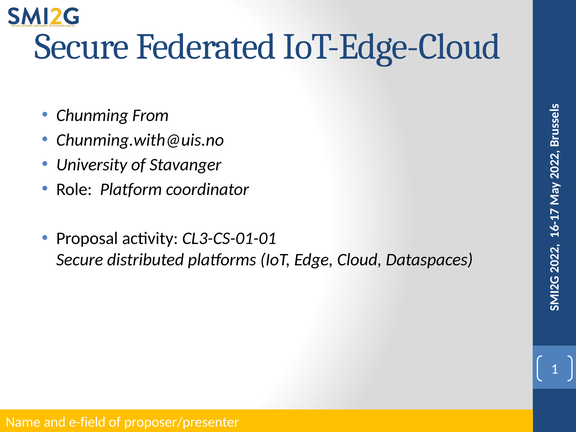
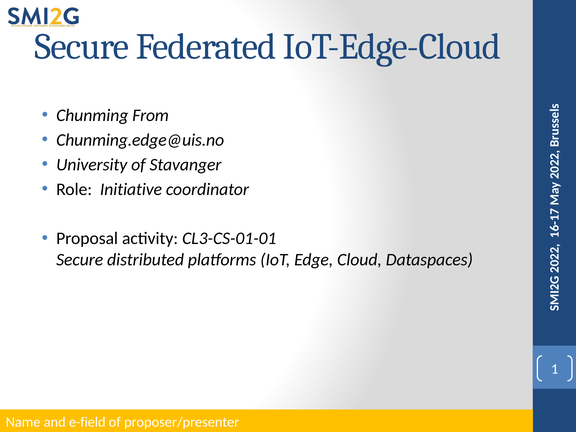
Chunming.with@uis.no: Chunming.with@uis.no -> Chunming.edge@uis.no
Platform: Platform -> Initiative
